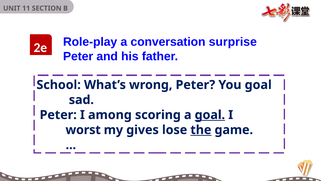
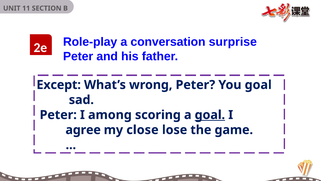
School: School -> Except
worst: worst -> agree
gives: gives -> close
the underline: present -> none
